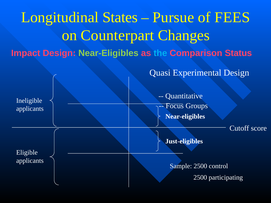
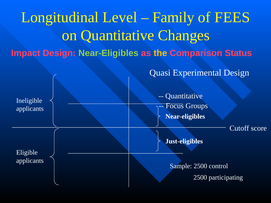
States: States -> Level
Pursue: Pursue -> Family
on Counterpart: Counterpart -> Quantitative
the colour: light blue -> yellow
